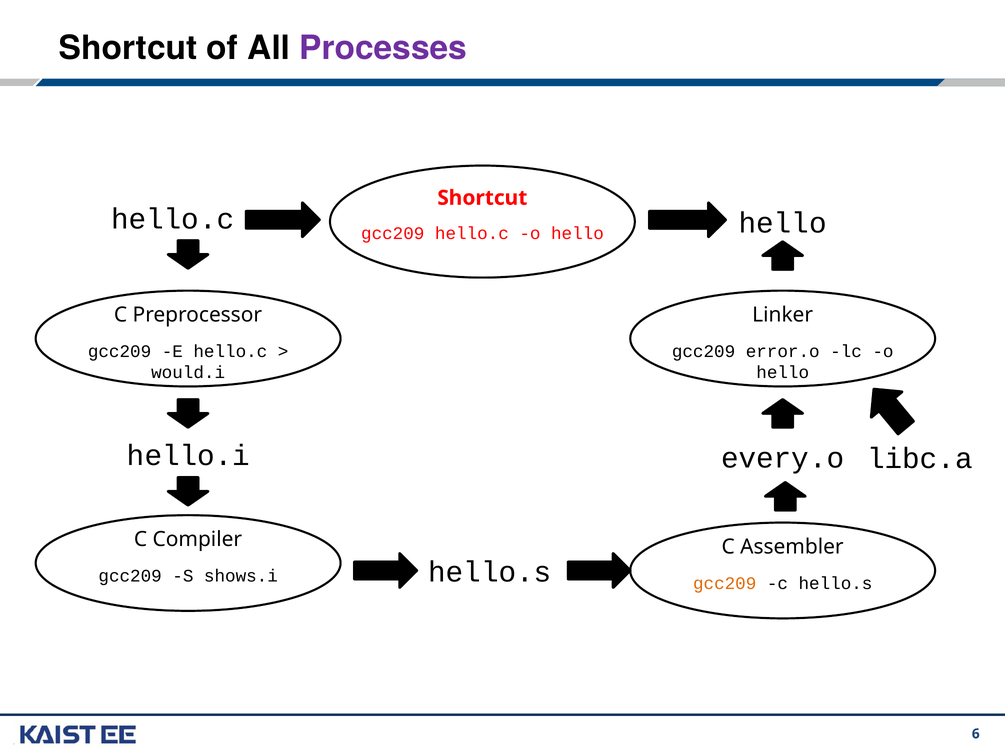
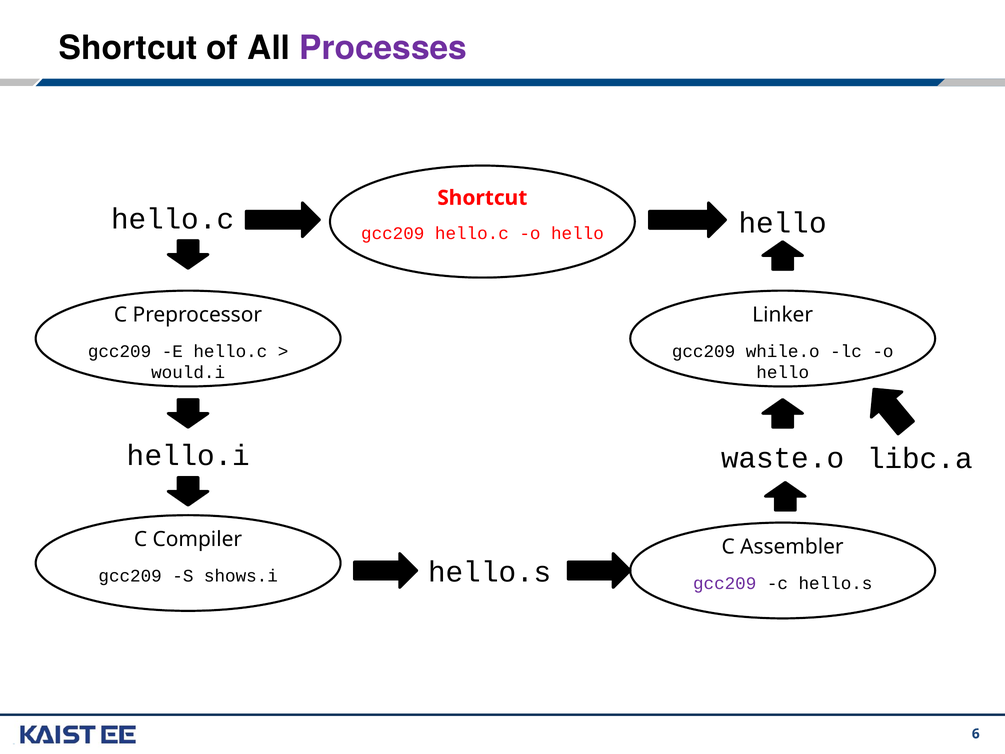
error.o: error.o -> while.o
every.o: every.o -> waste.o
gcc209 at (725, 583) colour: orange -> purple
